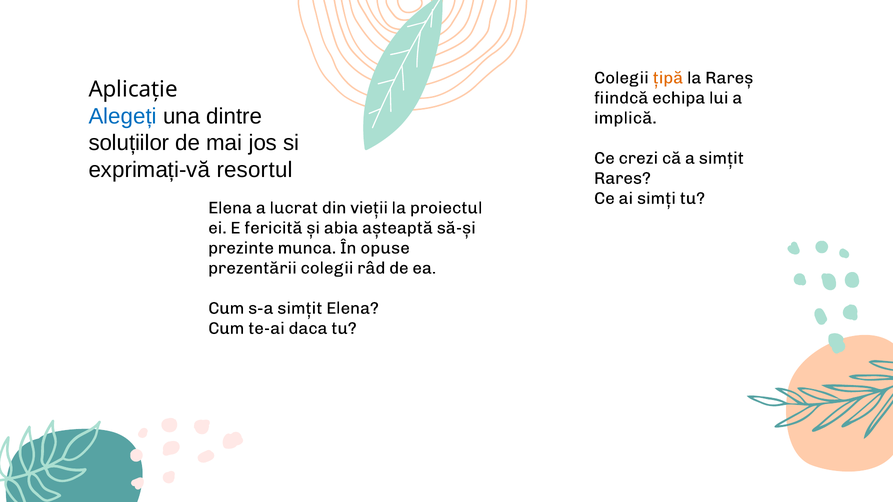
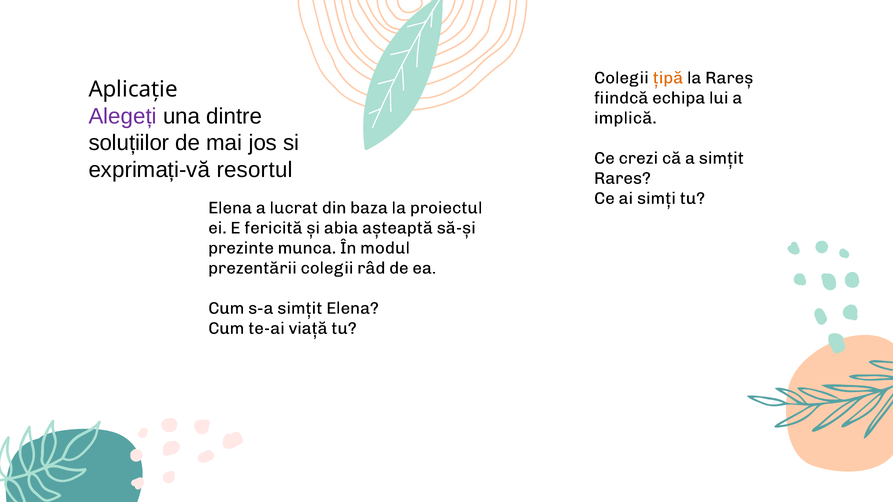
Alegeți colour: blue -> purple
vieții: vieții -> baza
opuse: opuse -> modul
daca: daca -> viață
